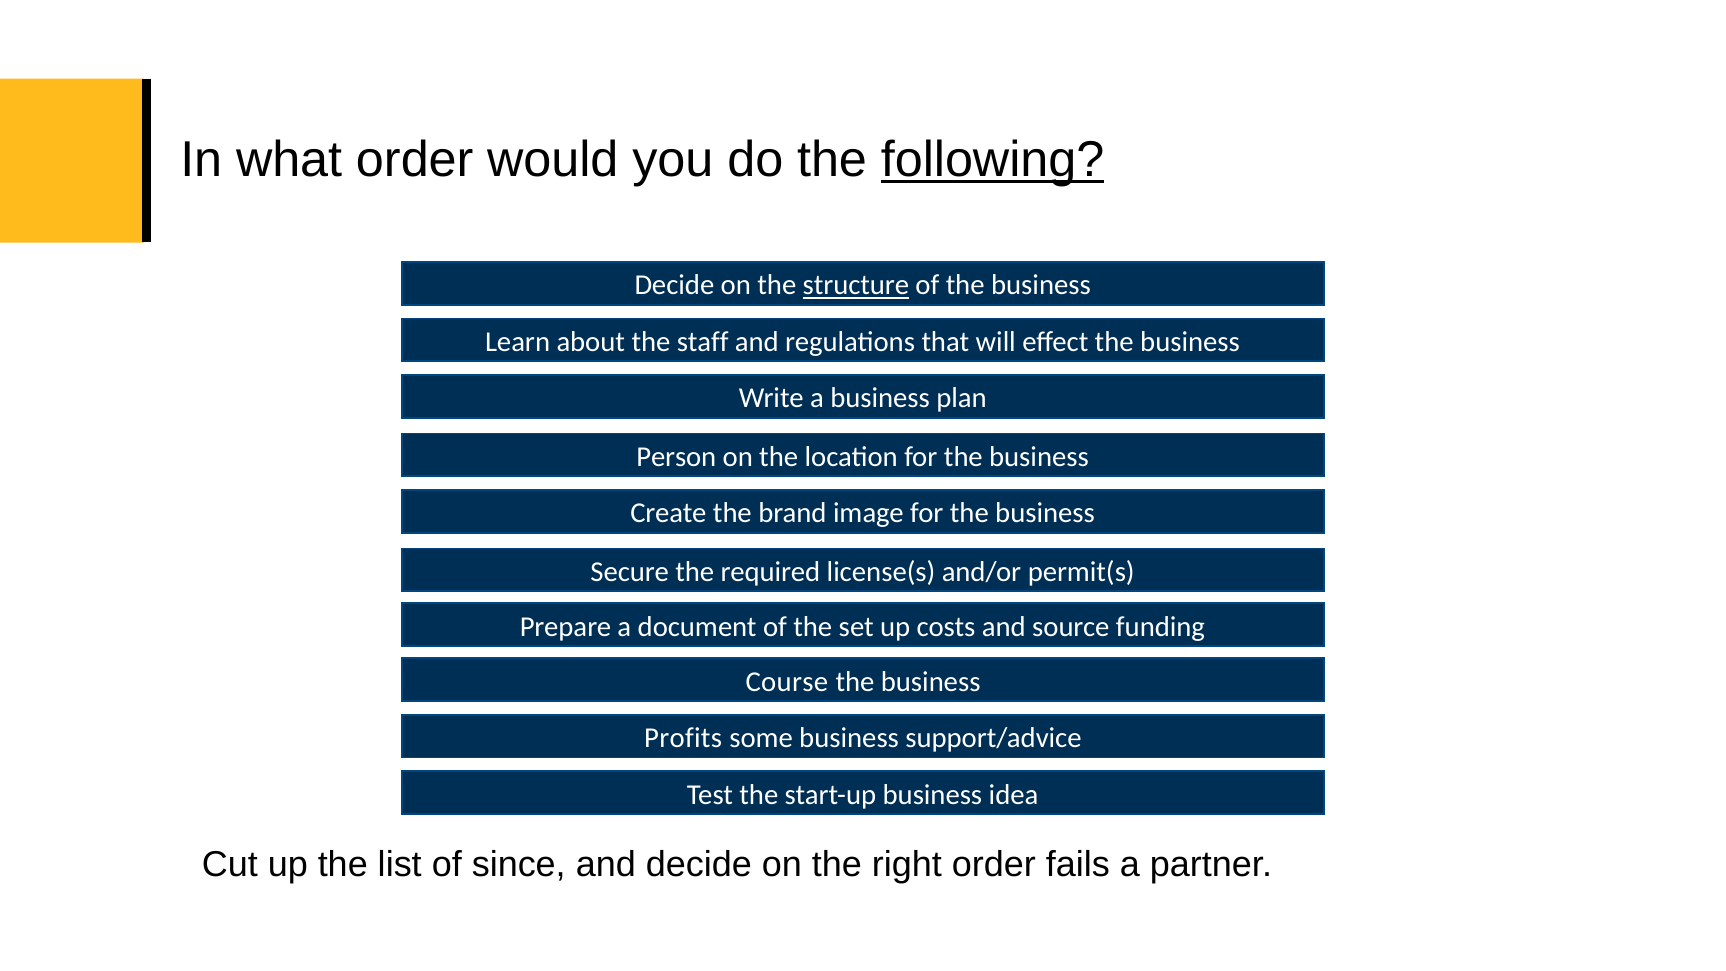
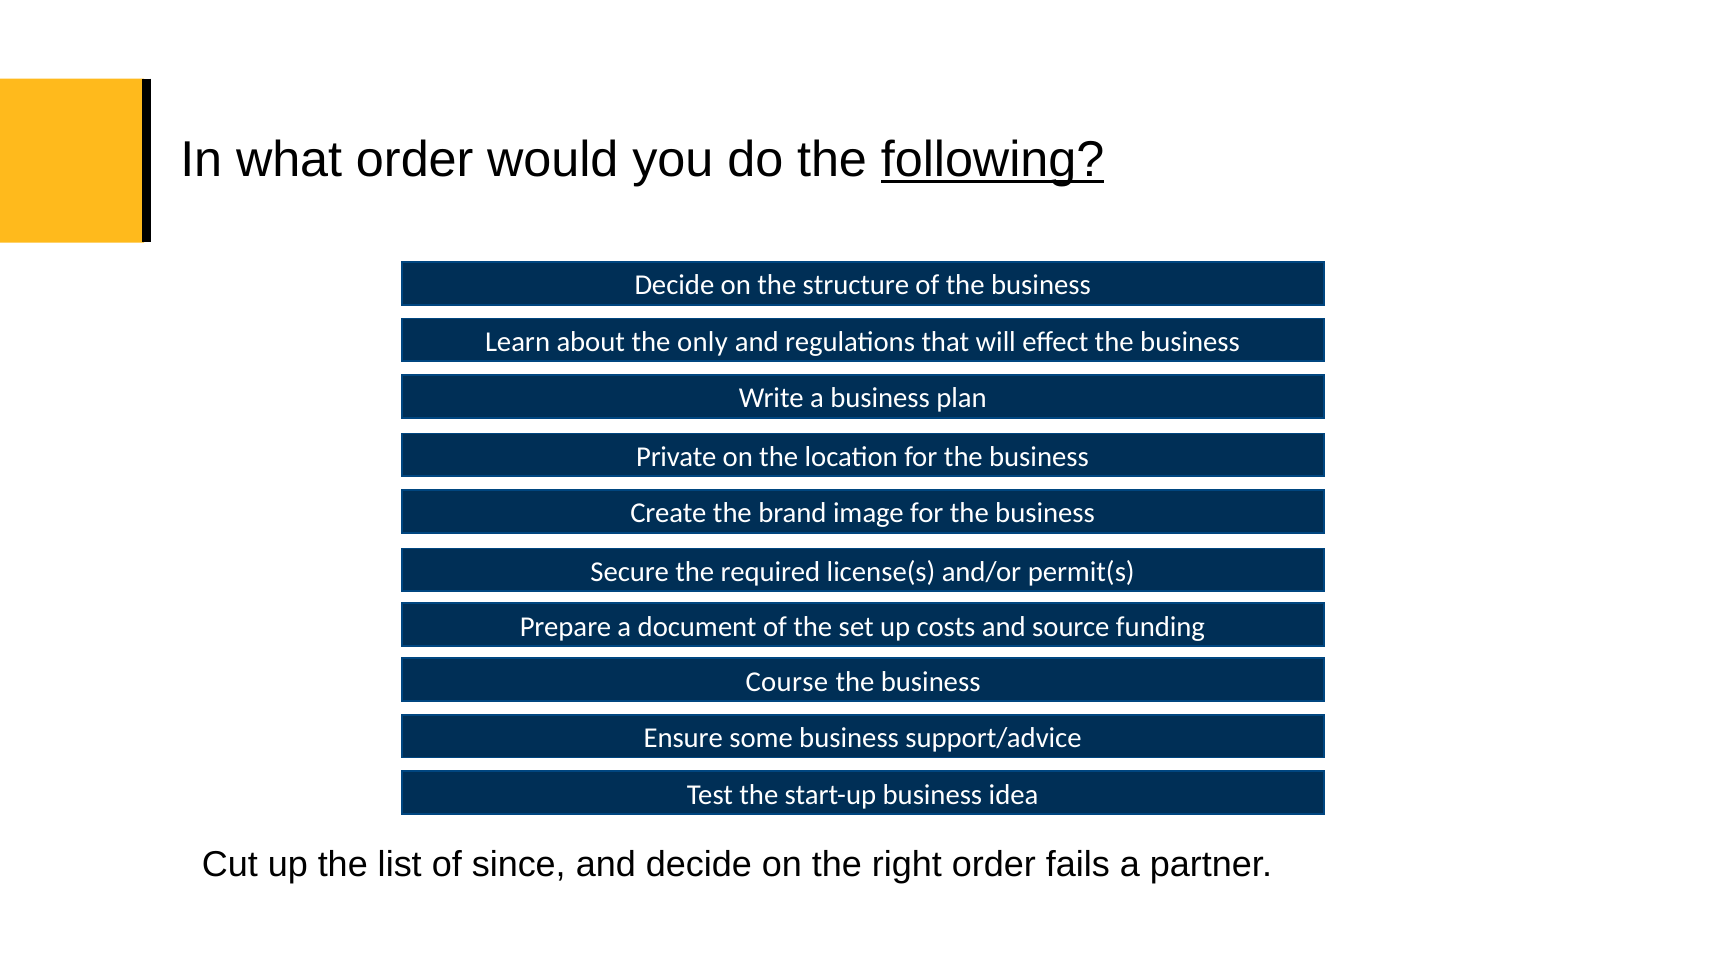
structure underline: present -> none
staff: staff -> only
Person: Person -> Private
Profits: Profits -> Ensure
